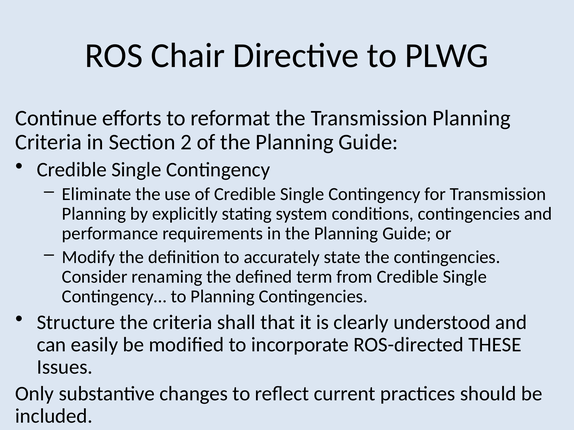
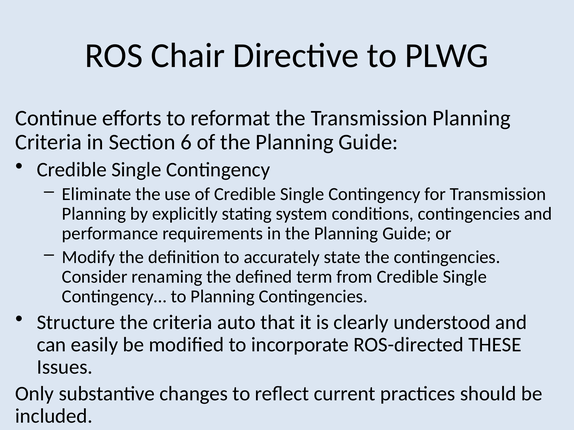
2: 2 -> 6
shall: shall -> auto
